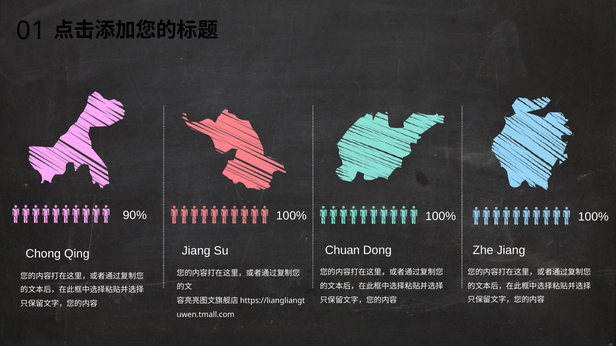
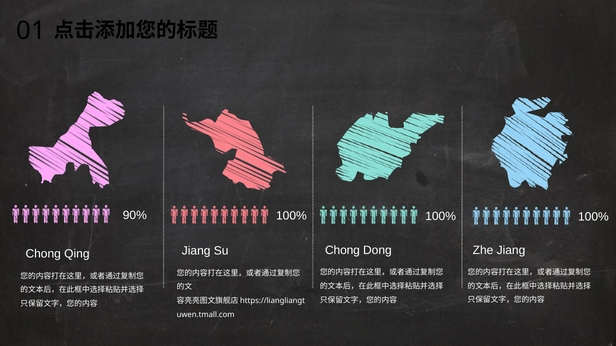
Chuan at (342, 251): Chuan -> Chong
